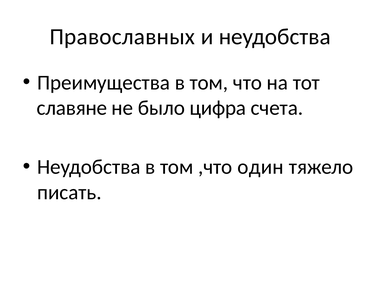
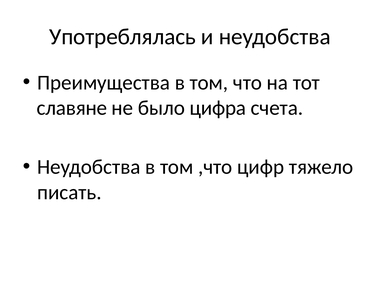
Православных: Православных -> Употреблялась
один: один -> цифр
